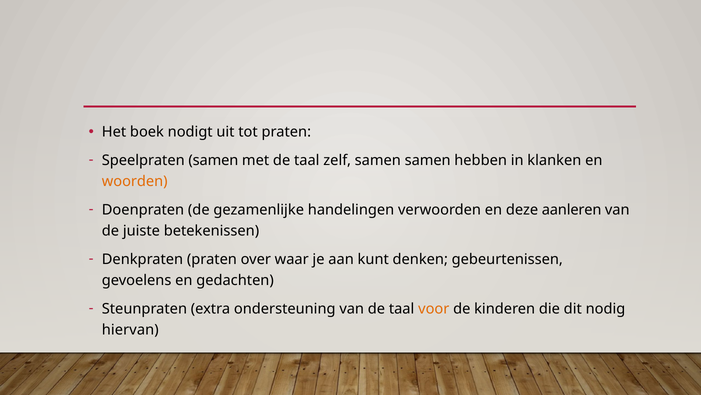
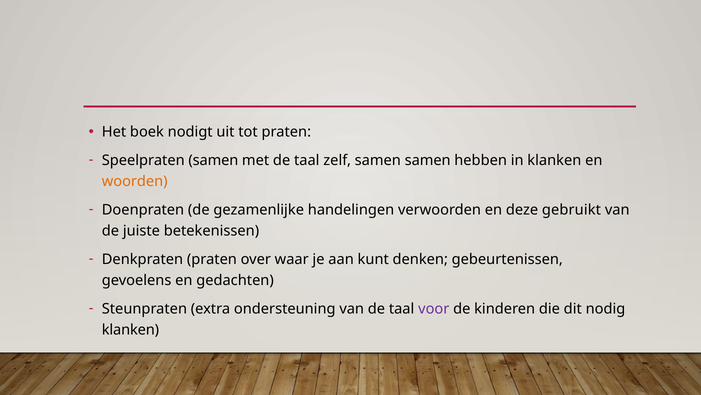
aanleren: aanleren -> gebruikt
voor colour: orange -> purple
hiervan at (130, 329): hiervan -> klanken
